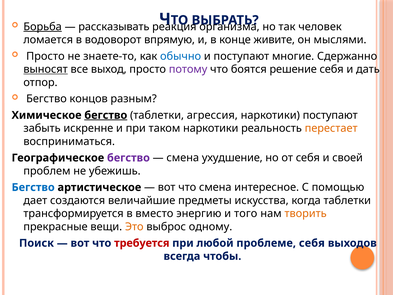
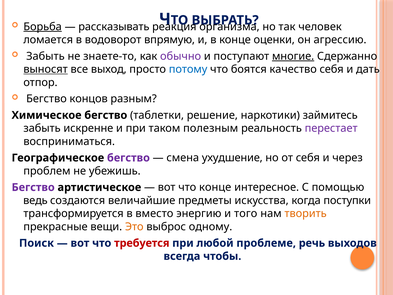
живите: живите -> оценки
мыслями: мыслями -> агрессию
Просто at (45, 56): Просто -> Забыть
обычно colour: blue -> purple
многие underline: none -> present
потому colour: purple -> blue
решение: решение -> качество
бегство at (106, 115) underline: present -> none
агрессия: агрессия -> решение
наркотики поступают: поступают -> займитесь
таком наркотики: наркотики -> полезным
перестает colour: orange -> purple
своей: своей -> через
Бегство at (33, 187) colour: blue -> purple
что смена: смена -> конце
дает: дает -> ведь
когда таблетки: таблетки -> поступки
проблеме себя: себя -> речь
